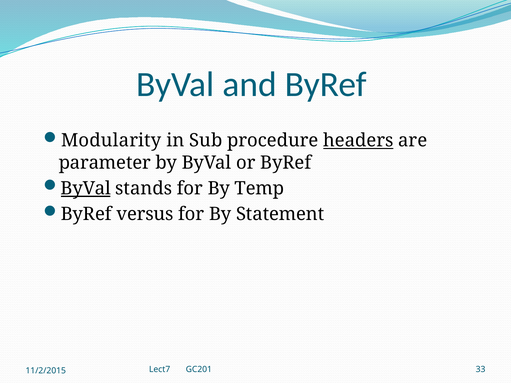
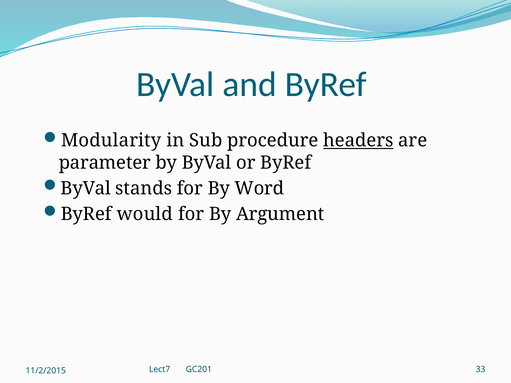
ByVal at (86, 189) underline: present -> none
Temp: Temp -> Word
versus: versus -> would
Statement: Statement -> Argument
